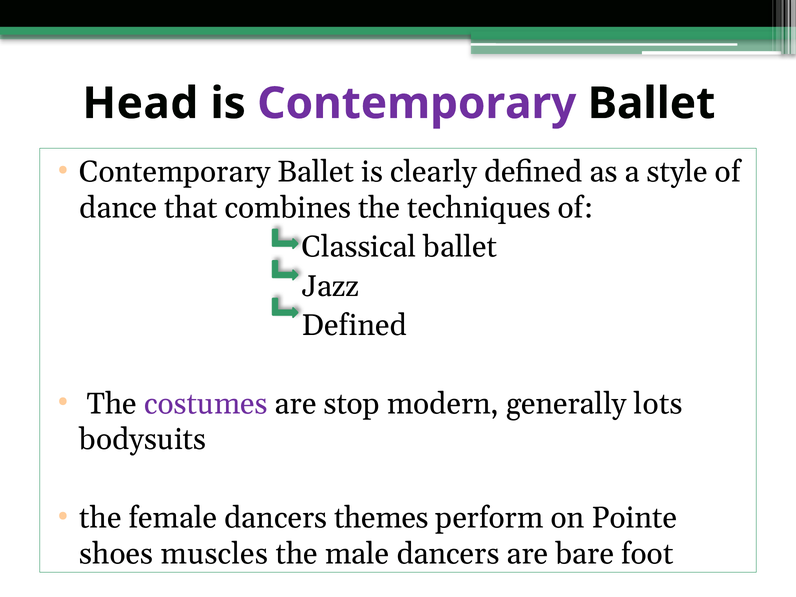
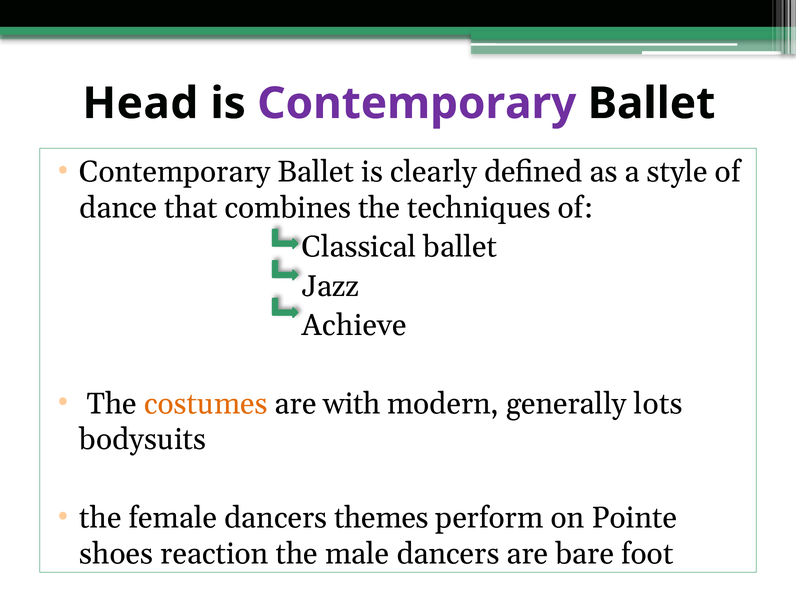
Defined at (355, 325): Defined -> Achieve
costumes colour: purple -> orange
stop: stop -> with
muscles: muscles -> reaction
